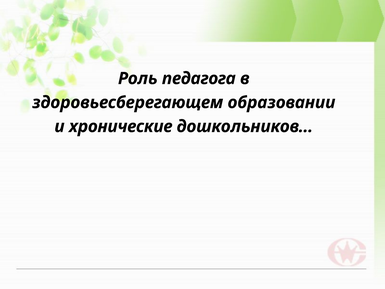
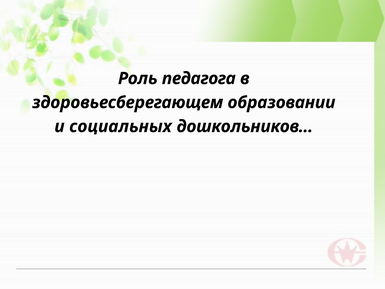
хронические: хронические -> социальных
